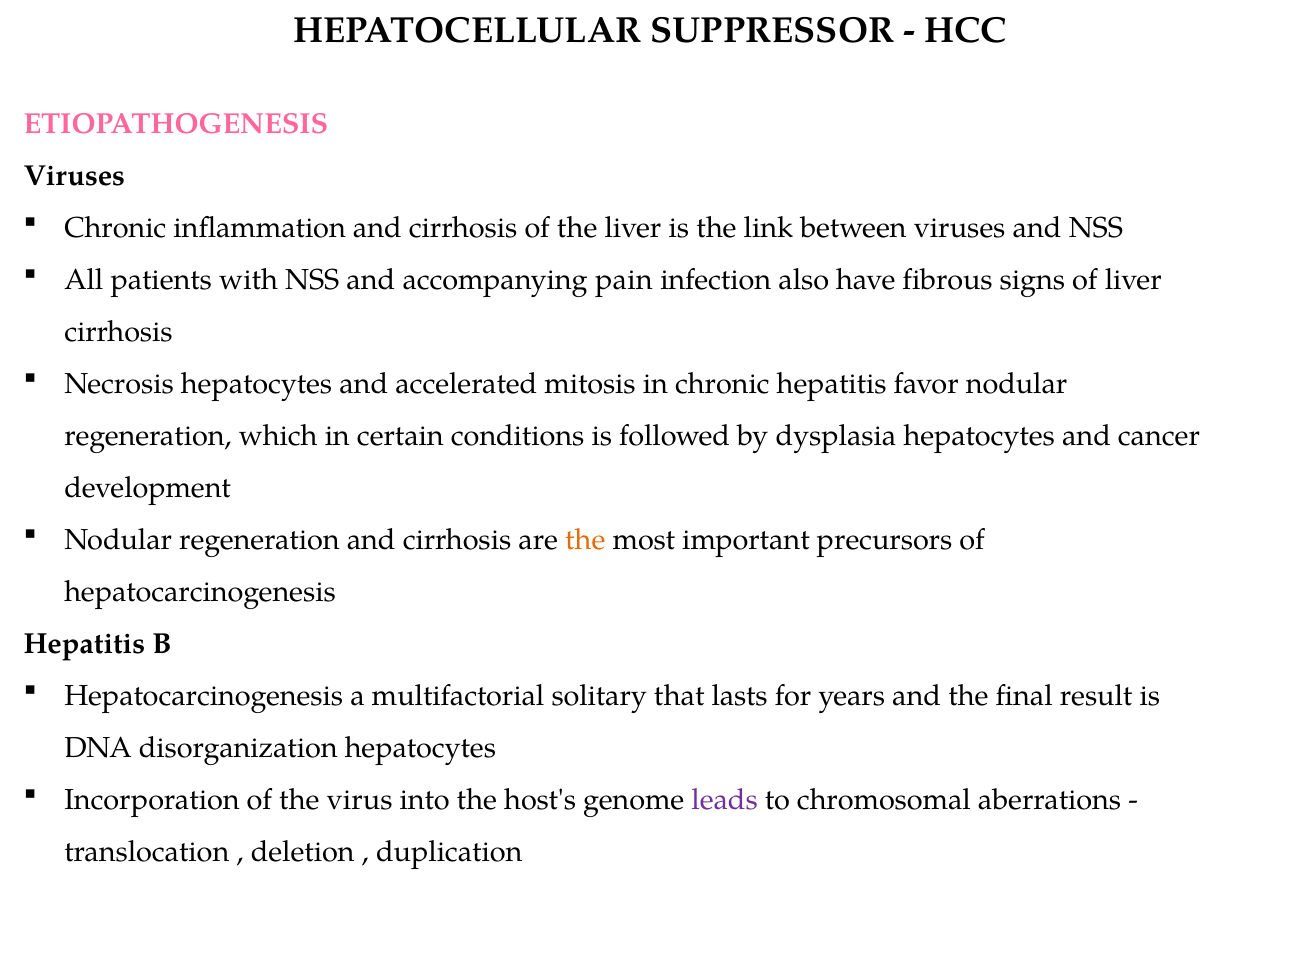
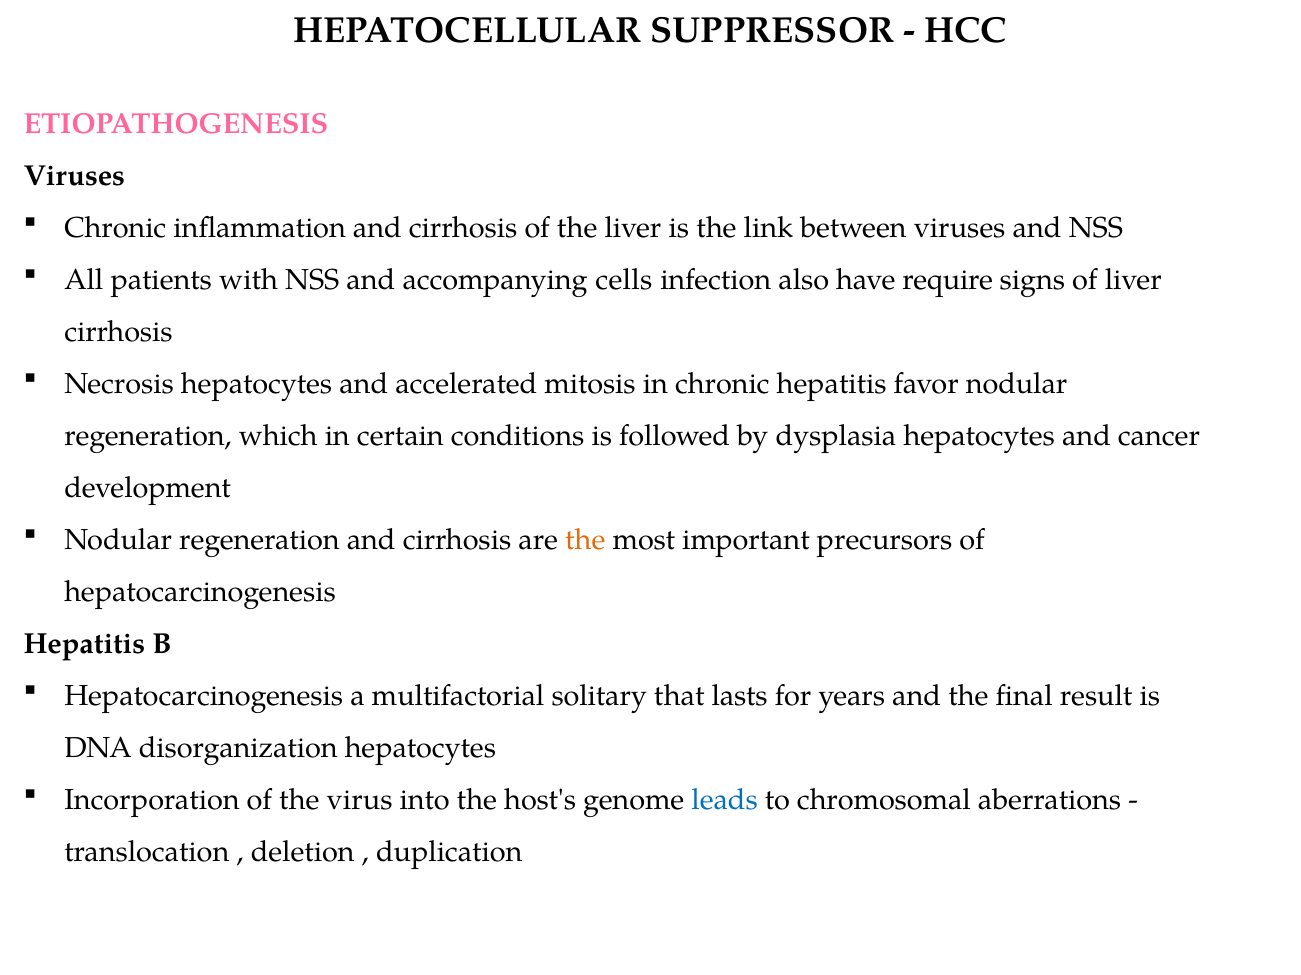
pain: pain -> cells
fibrous: fibrous -> require
leads colour: purple -> blue
